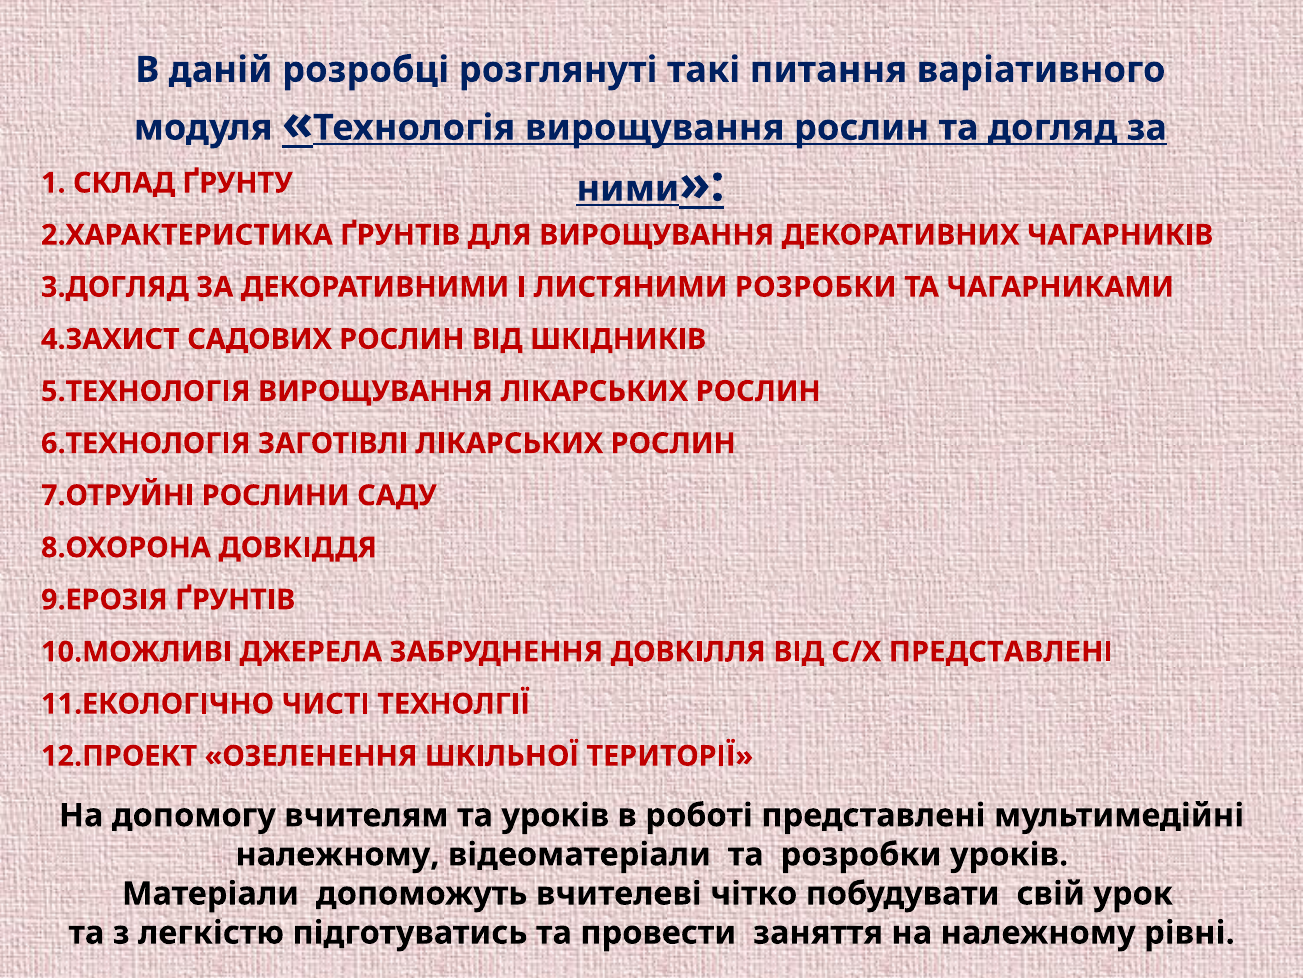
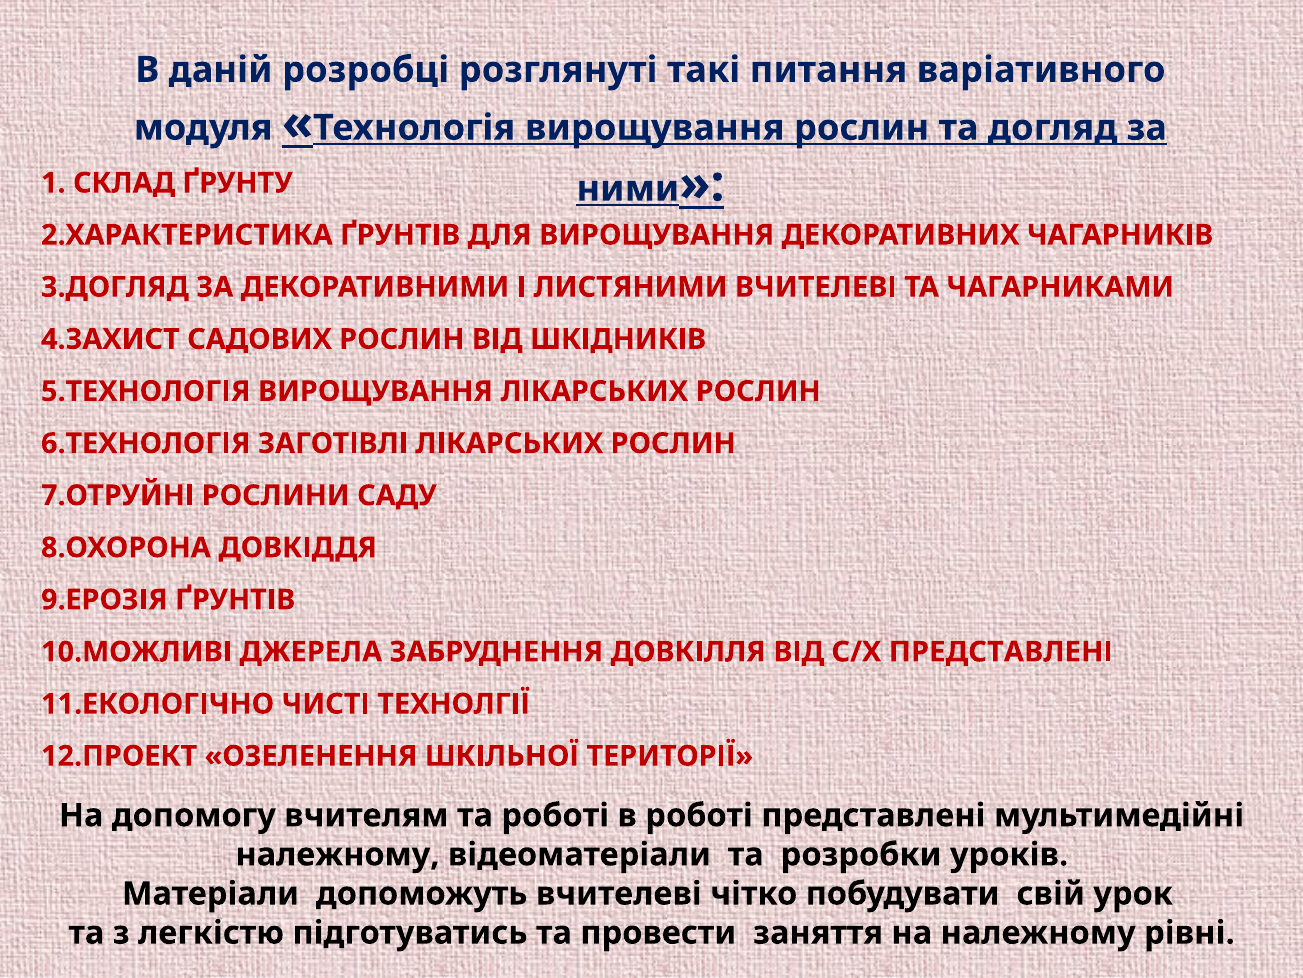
ЛИСТЯНИМИ РОЗРОБКИ: РОЗРОБКИ -> ВЧИТЕЛЕВІ
та уроків: уроків -> роботі
